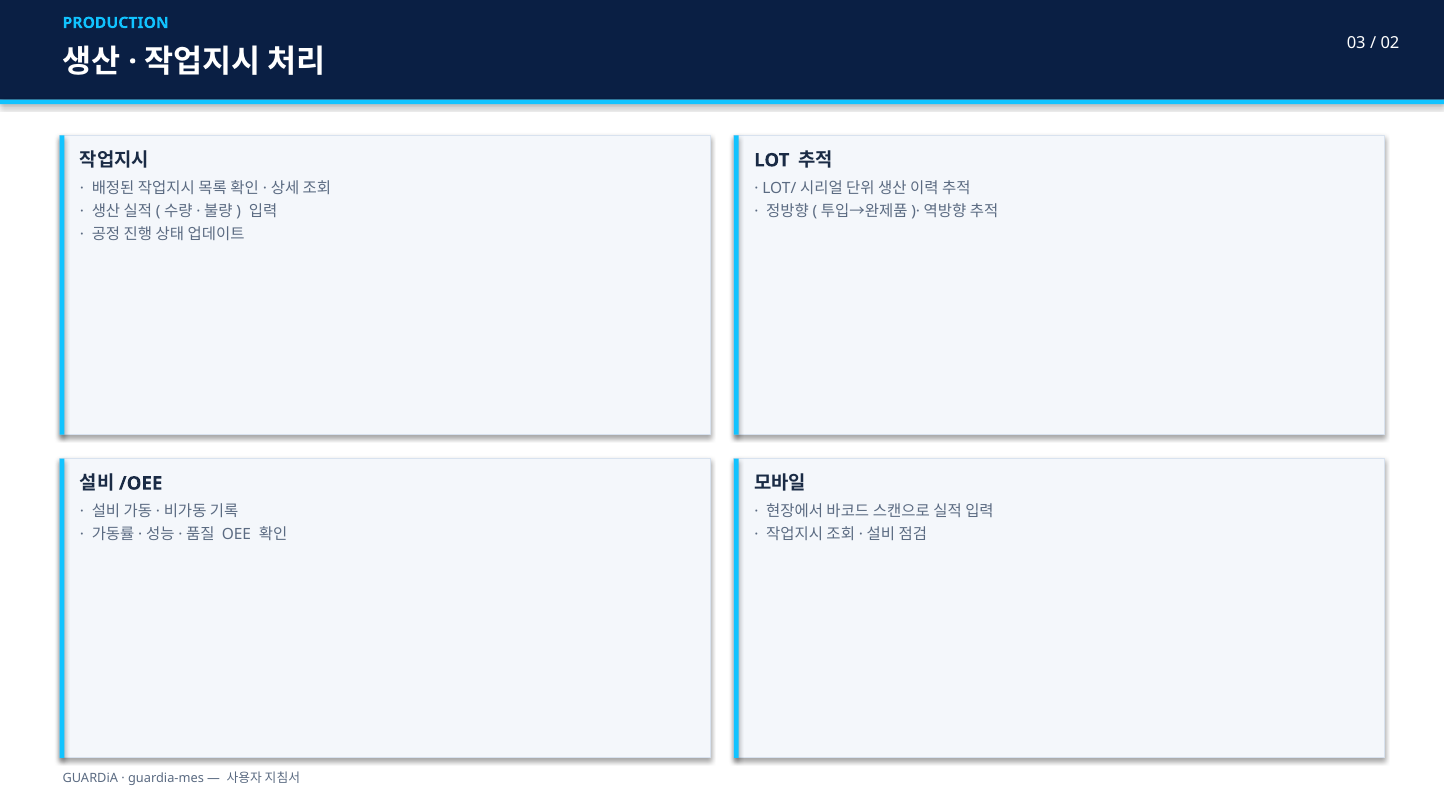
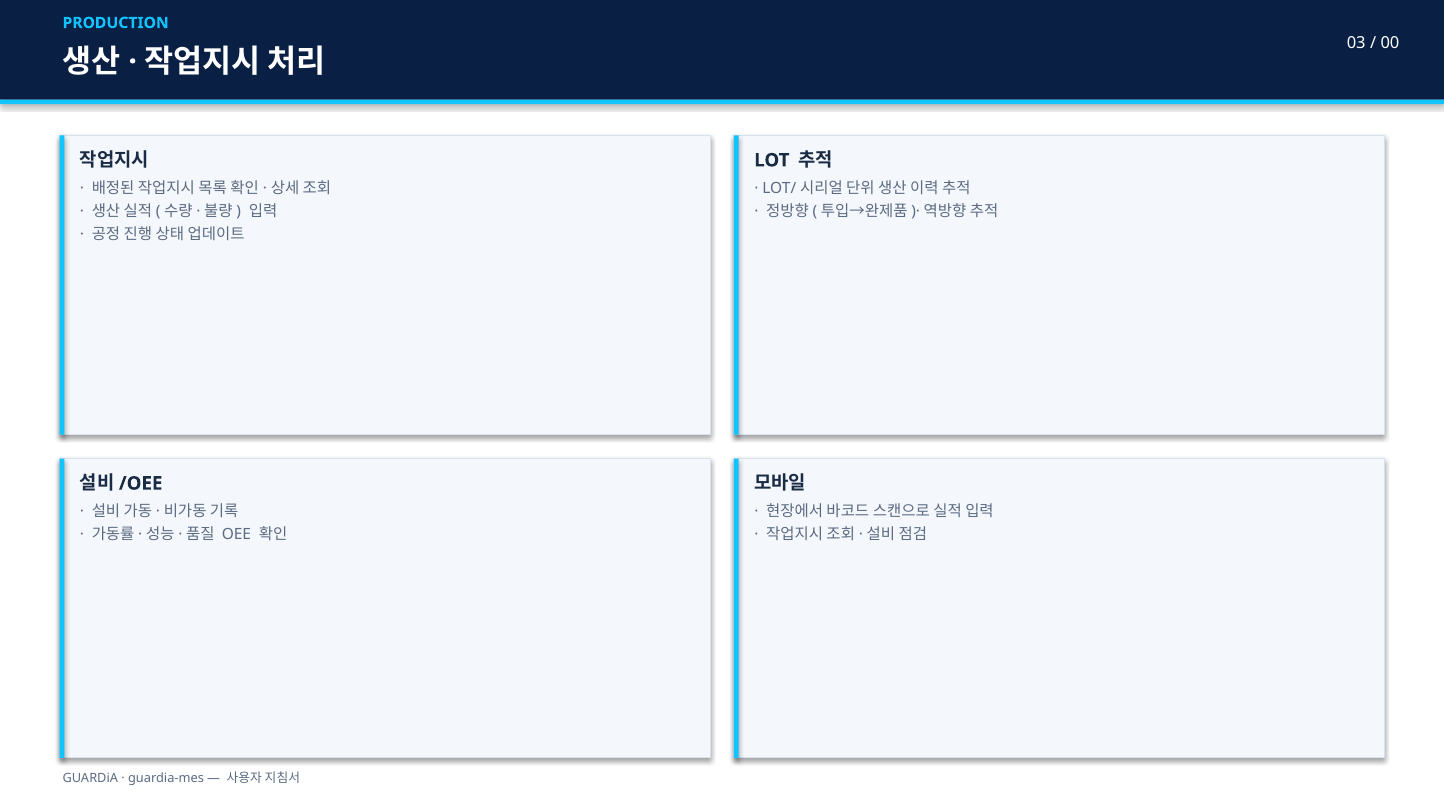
02: 02 -> 00
